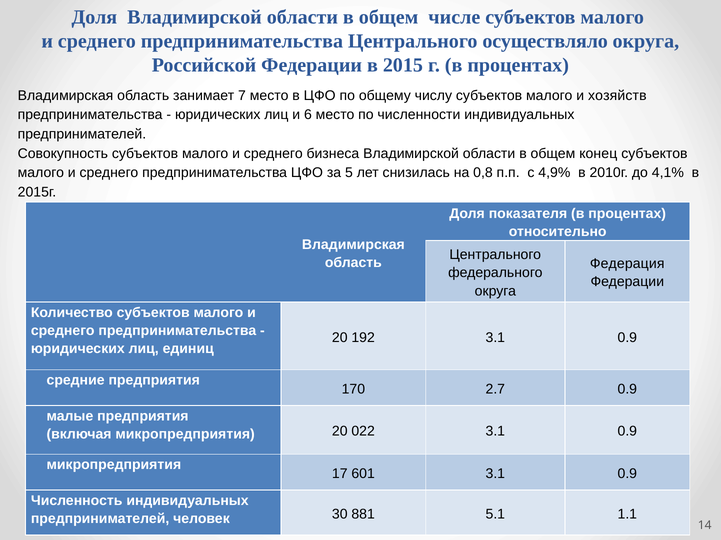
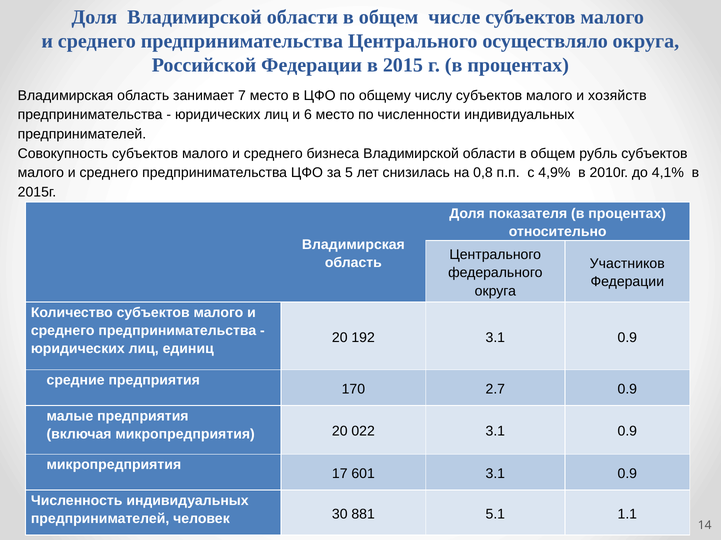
конец: конец -> рубль
Федерация: Федерация -> Участников
